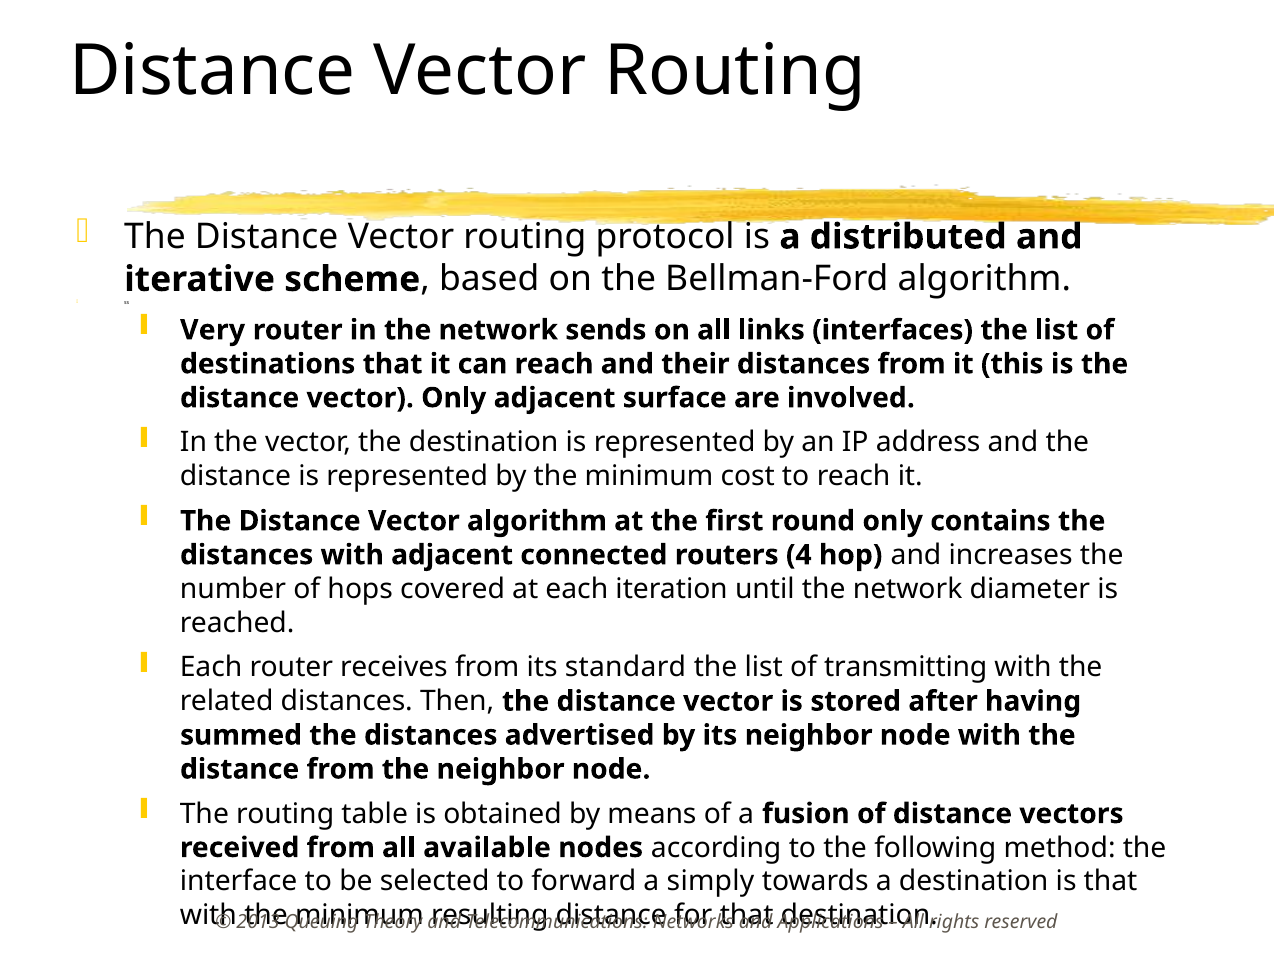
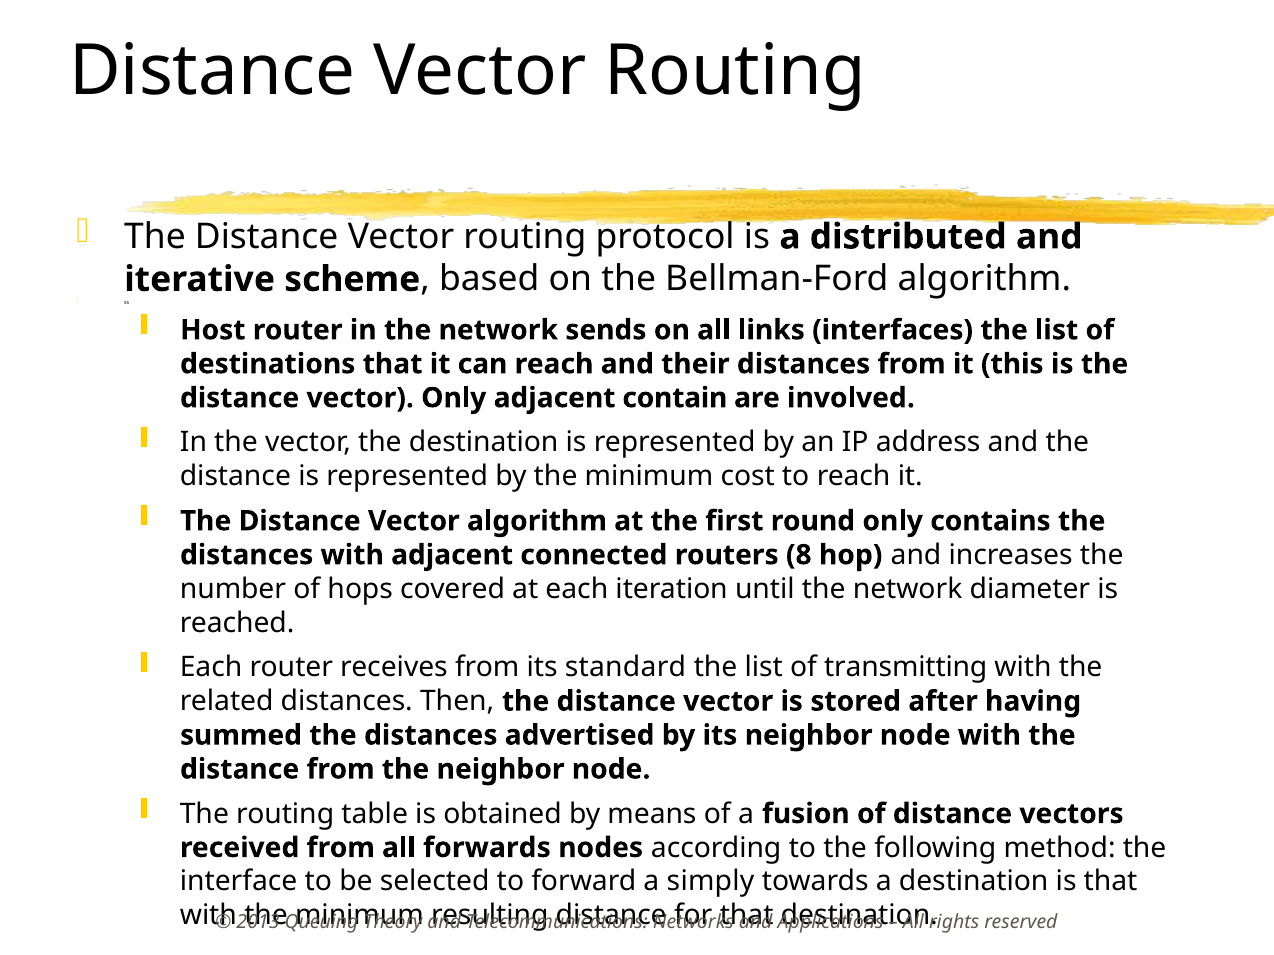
Very: Very -> Host
surface: surface -> contain
4: 4 -> 8
available: available -> forwards
